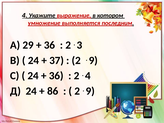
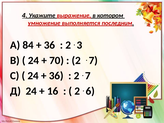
29: 29 -> 84
37: 37 -> 70
9 at (93, 60): 9 -> 7
4 at (88, 76): 4 -> 7
86: 86 -> 16
9 at (90, 91): 9 -> 6
